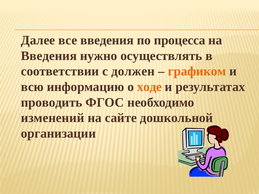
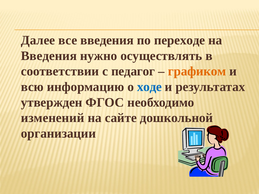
процесса: процесса -> переходе
должен: должен -> педагог
ходе colour: orange -> blue
проводить: проводить -> утвержден
